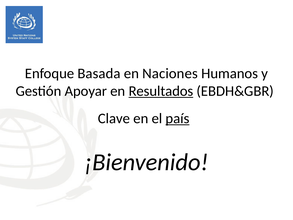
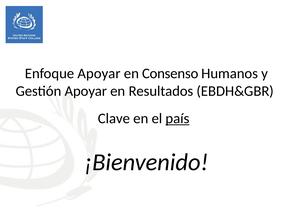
Enfoque Basada: Basada -> Apoyar
Naciones: Naciones -> Consenso
Resultados underline: present -> none
